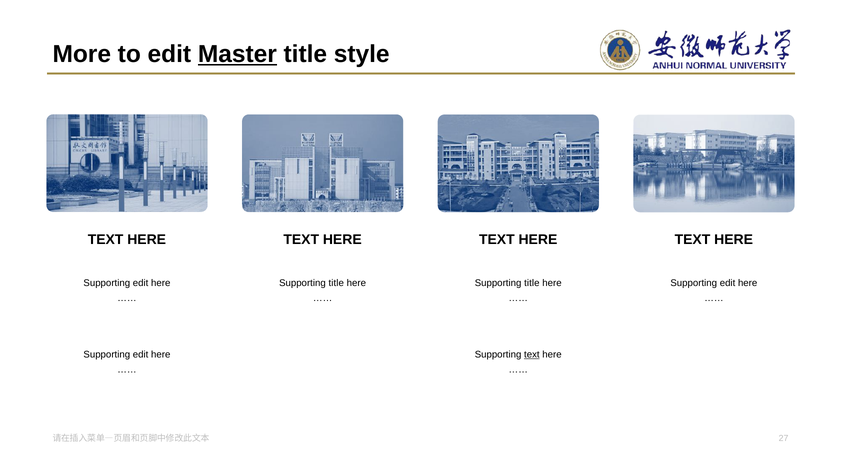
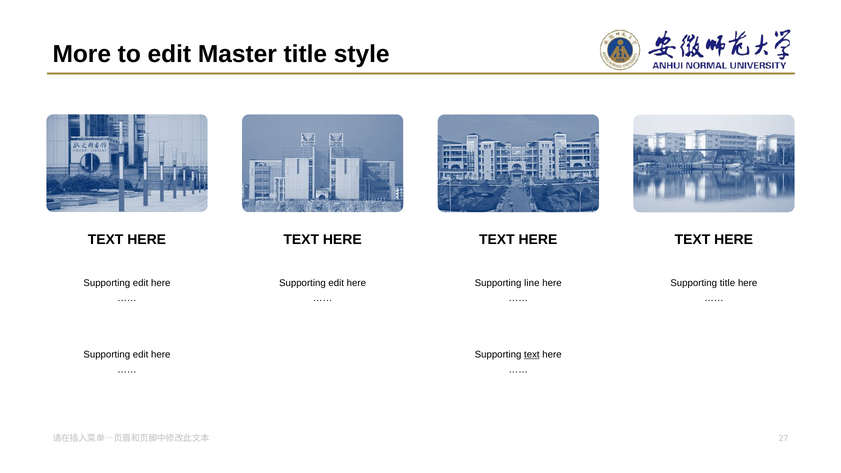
Master underline: present -> none
title at (336, 283): title -> edit
title at (532, 283): title -> line
edit at (728, 283): edit -> title
